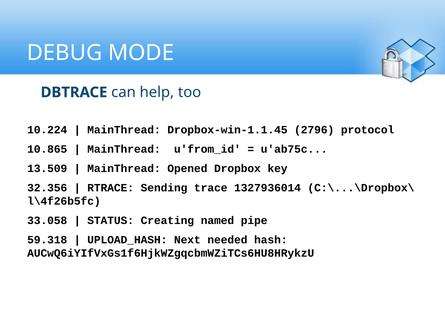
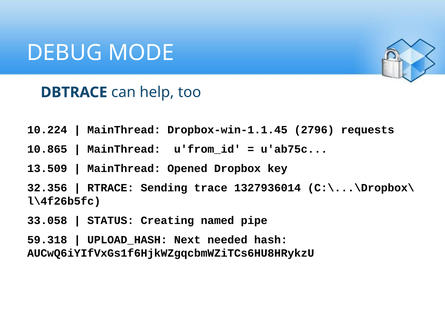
protocol: protocol -> requests
